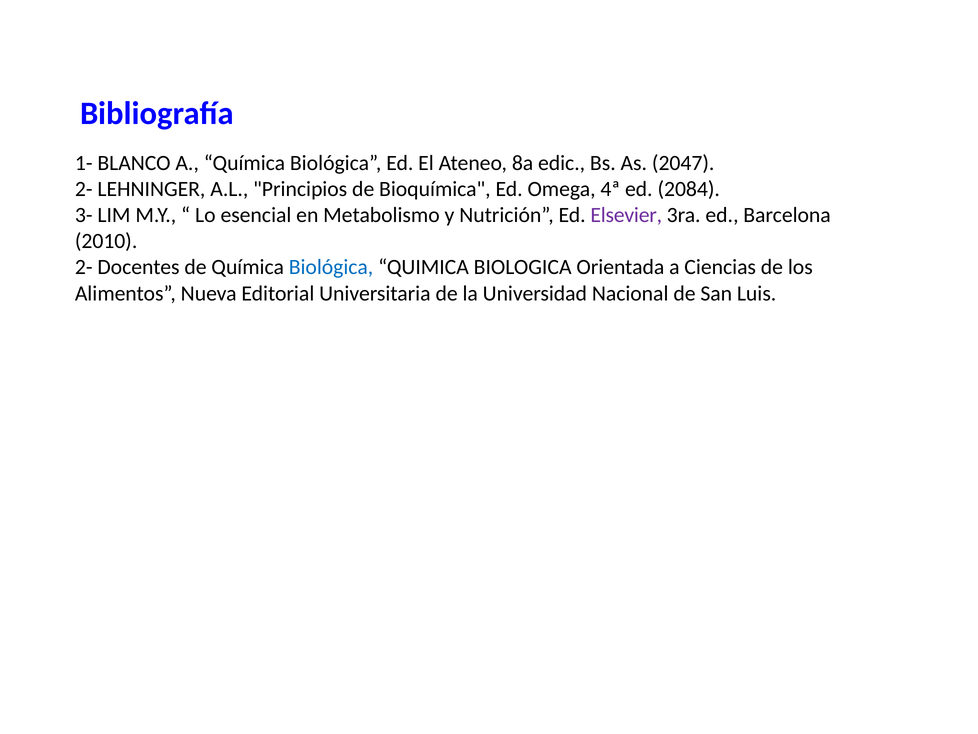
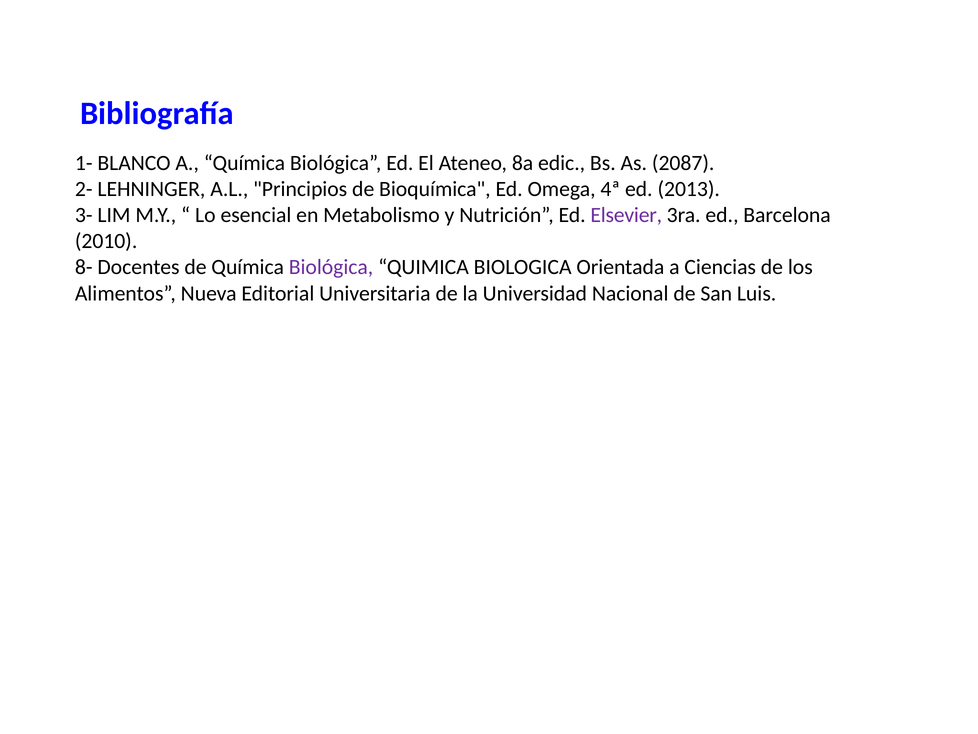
2047: 2047 -> 2087
2084: 2084 -> 2013
2- at (84, 267): 2- -> 8-
Biológica at (331, 267) colour: blue -> purple
